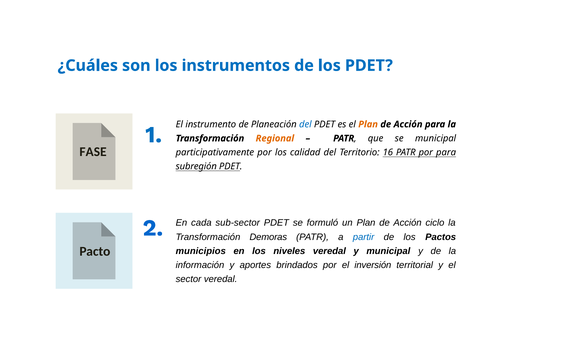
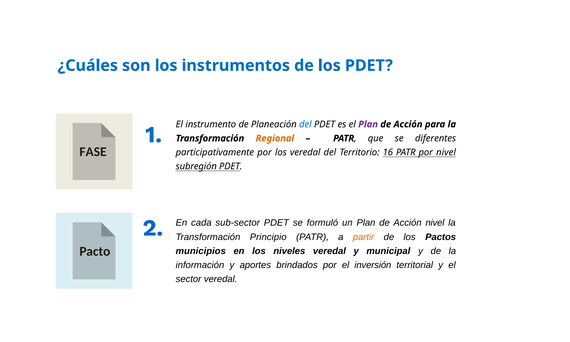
Plan at (368, 124) colour: orange -> purple
se municipal: municipal -> diferentes
los calidad: calidad -> veredal
por para: para -> nivel
Acción ciclo: ciclo -> nivel
Demoras: Demoras -> Principio
partir colour: blue -> orange
